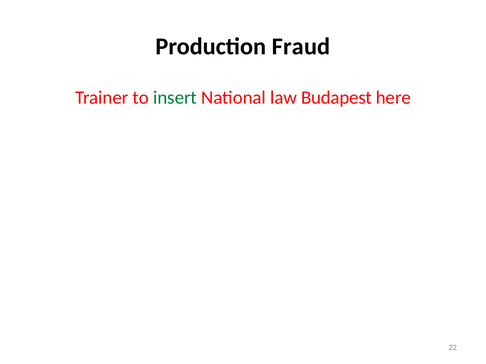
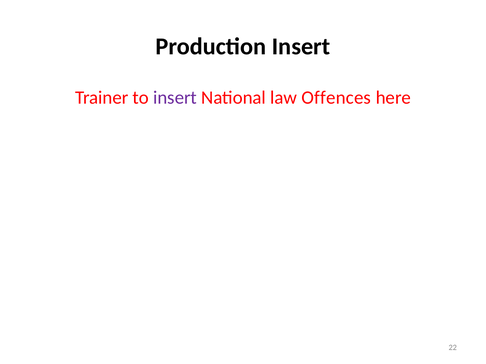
Production Fraud: Fraud -> Insert
insert at (175, 98) colour: green -> purple
Budapest: Budapest -> Offences
